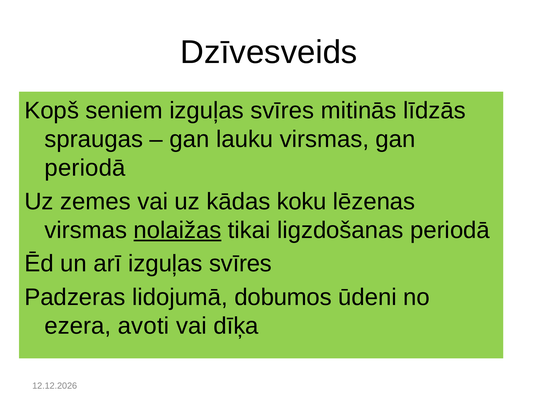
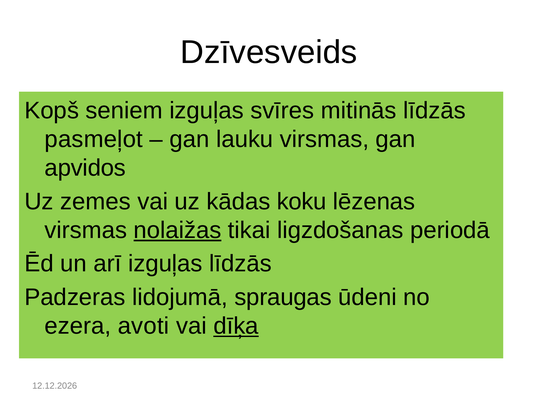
spraugas: spraugas -> pasmeļot
periodā at (85, 168): periodā -> apvidos
arī izguļas svīres: svīres -> līdzās
dobumos: dobumos -> spraugas
dīķa underline: none -> present
